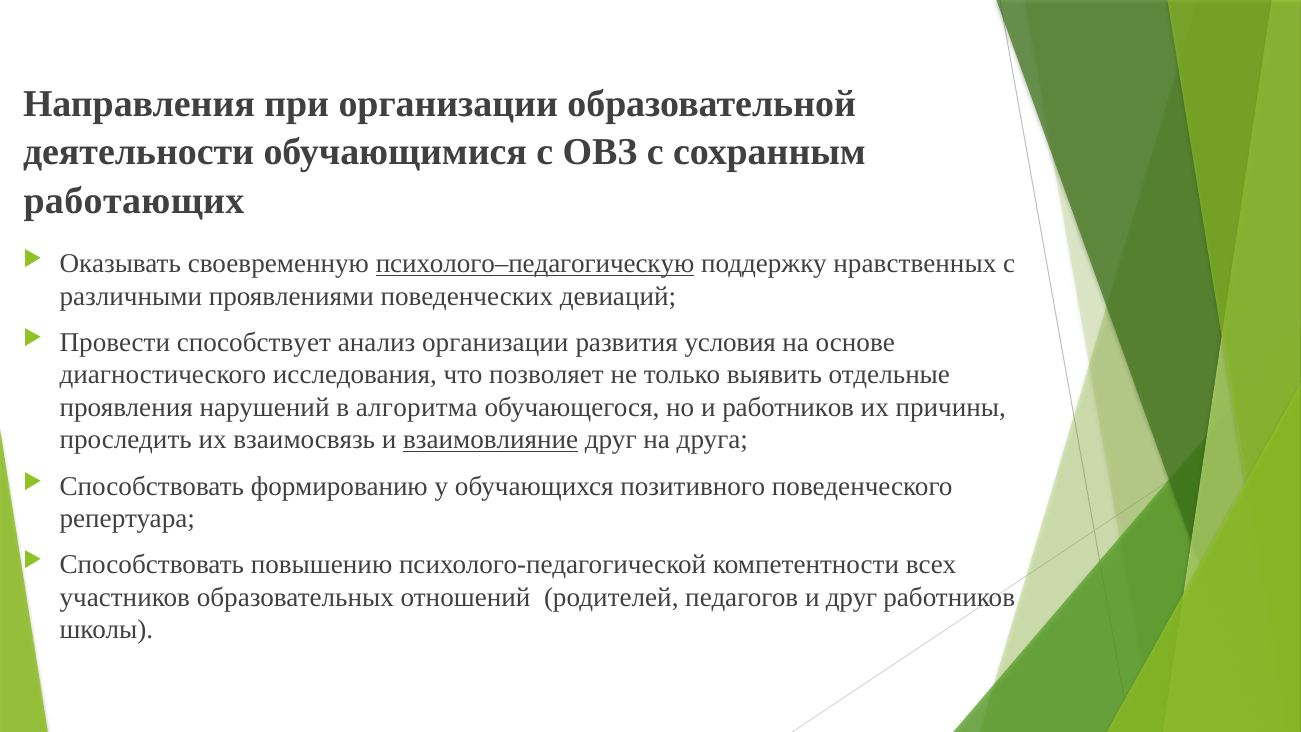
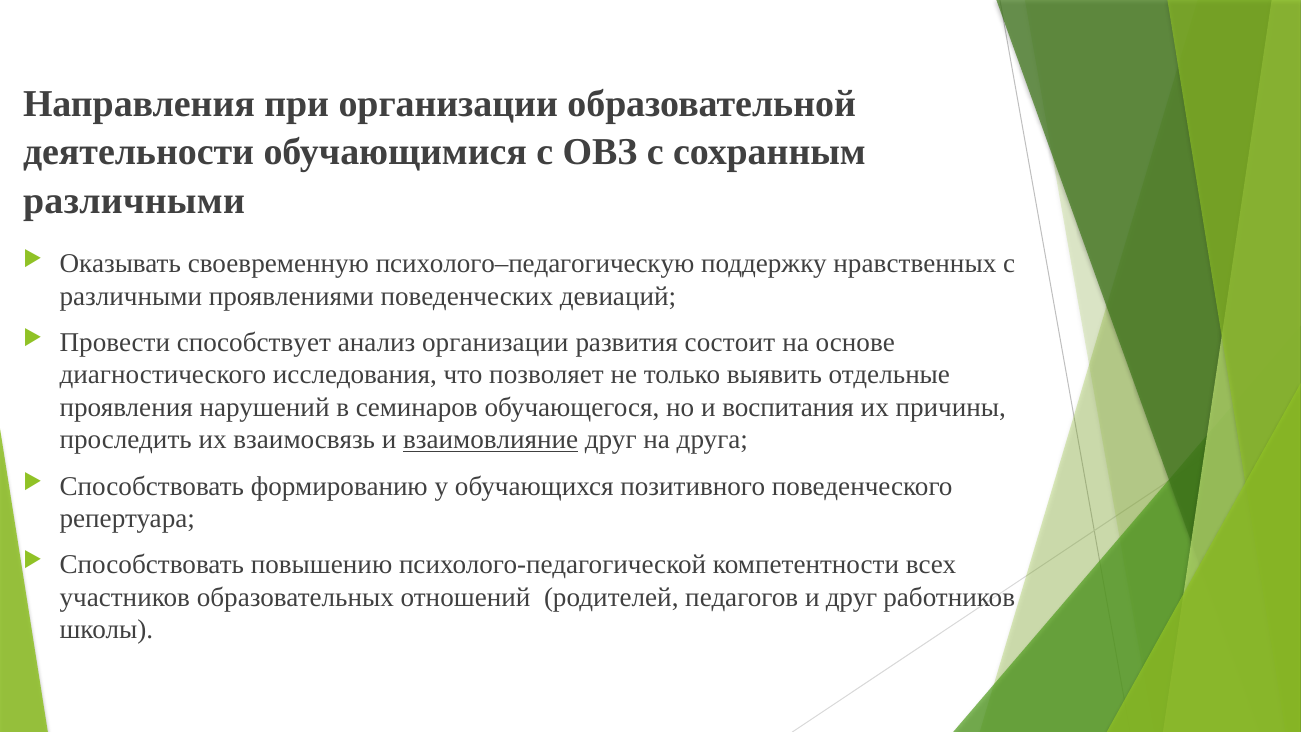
работающих at (134, 201): работающих -> различными
психолого–педагогическую underline: present -> none
условия: условия -> состоит
алгоритма: алгоритма -> семинаров
и работников: работников -> воспитания
